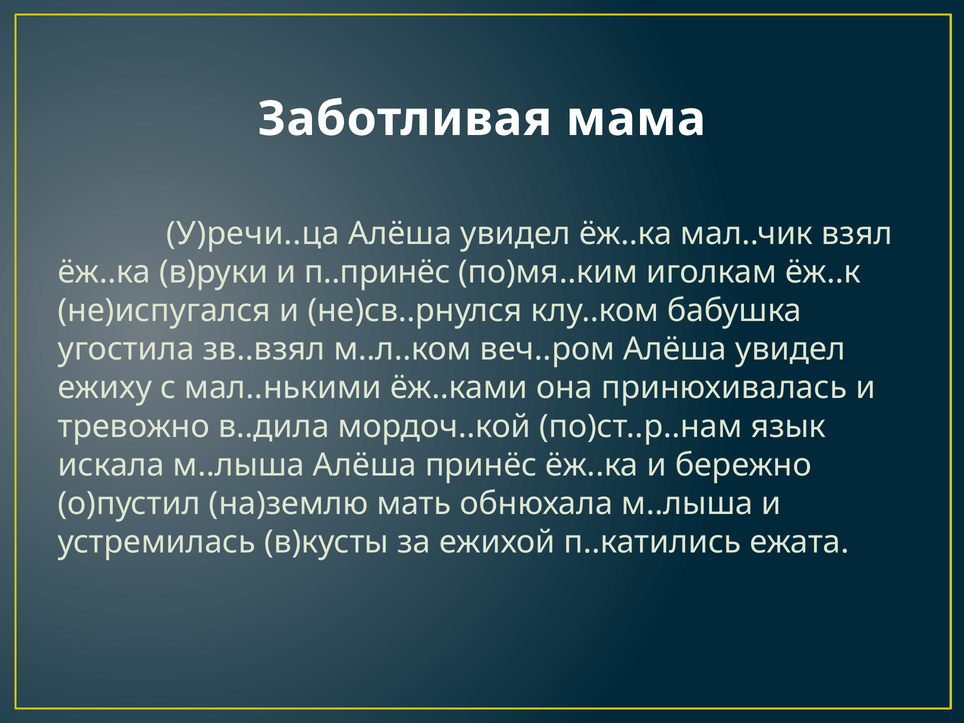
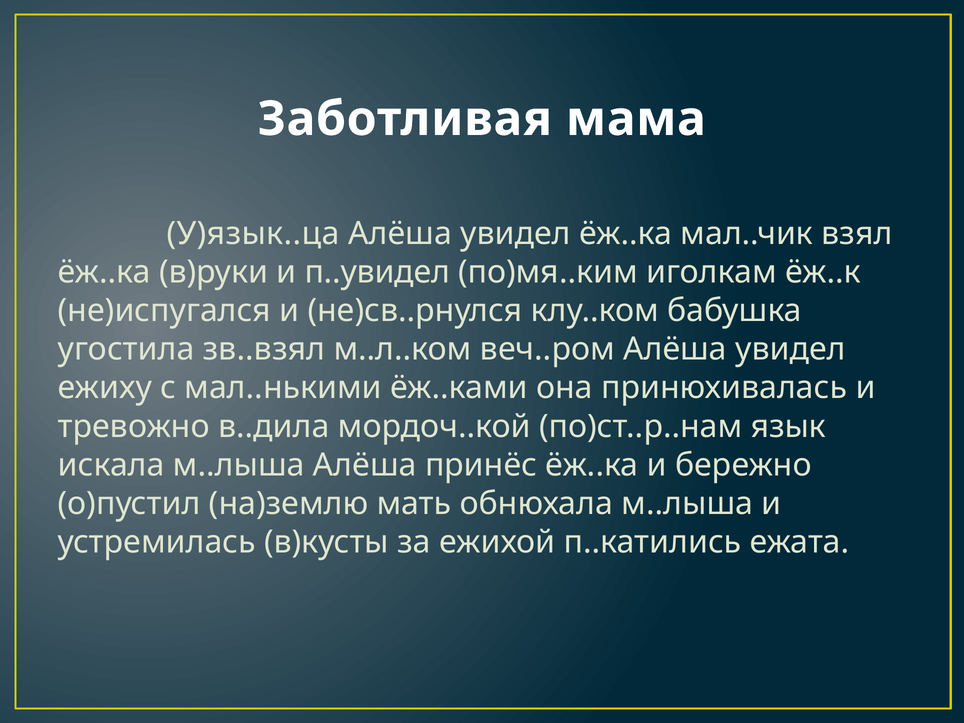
У)речи..ца: У)речи..ца -> У)язык..ца
п..принёс: п..принёс -> п..увидел
